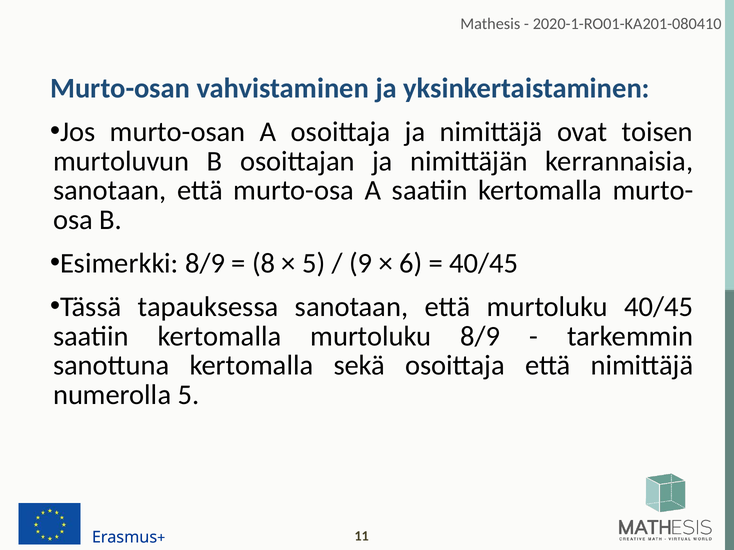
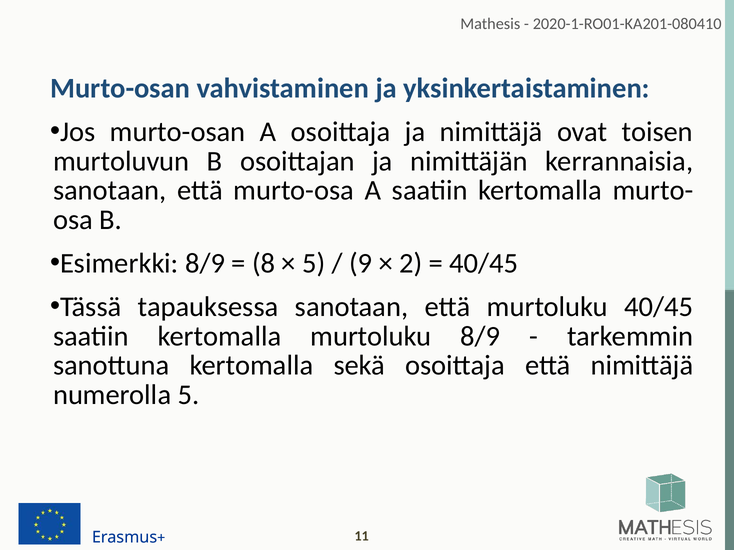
6: 6 -> 2
